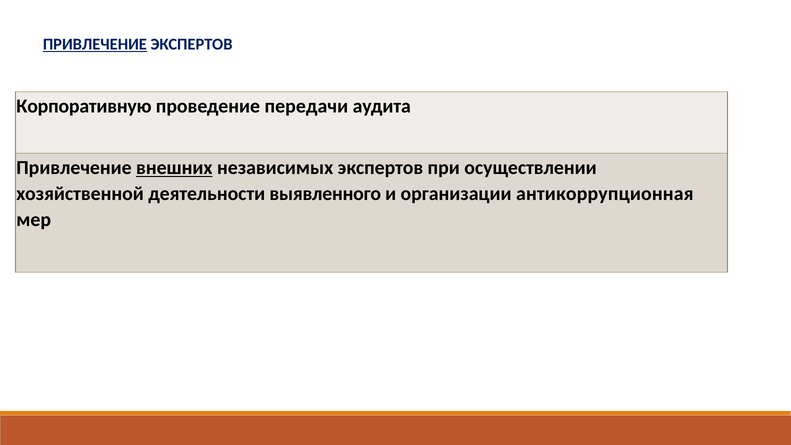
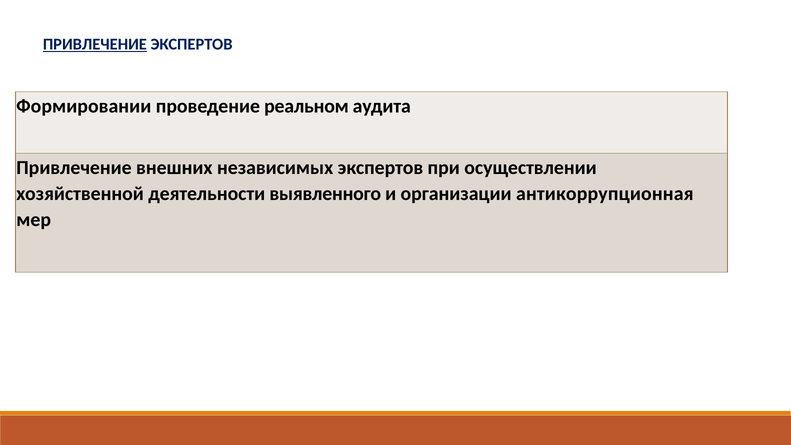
Корпоративную: Корпоративную -> Формировании
передачи: передачи -> реальном
внешних underline: present -> none
